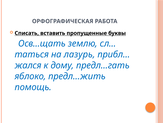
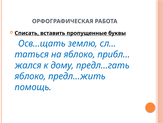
на лазурь: лазурь -> яблоко
